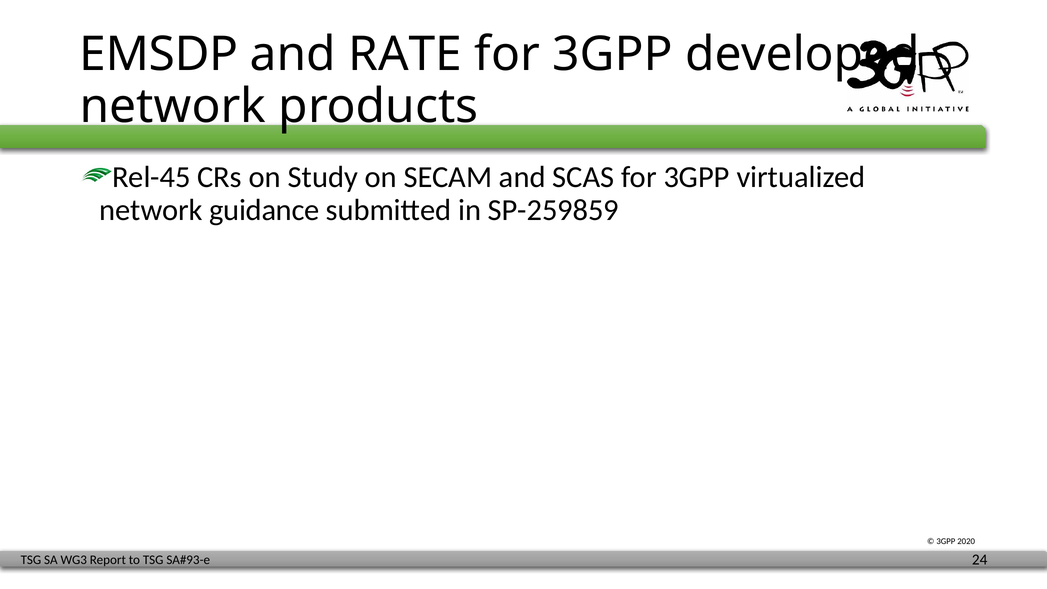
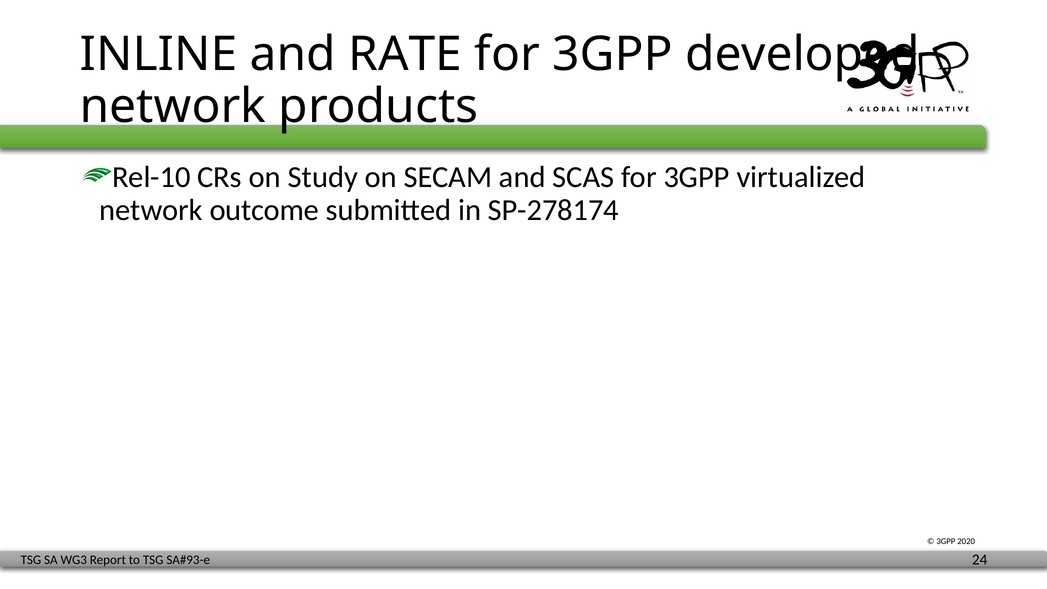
EMSDP: EMSDP -> INLINE
Rel-45: Rel-45 -> Rel-10
guidance: guidance -> outcome
SP-259859: SP-259859 -> SP-278174
